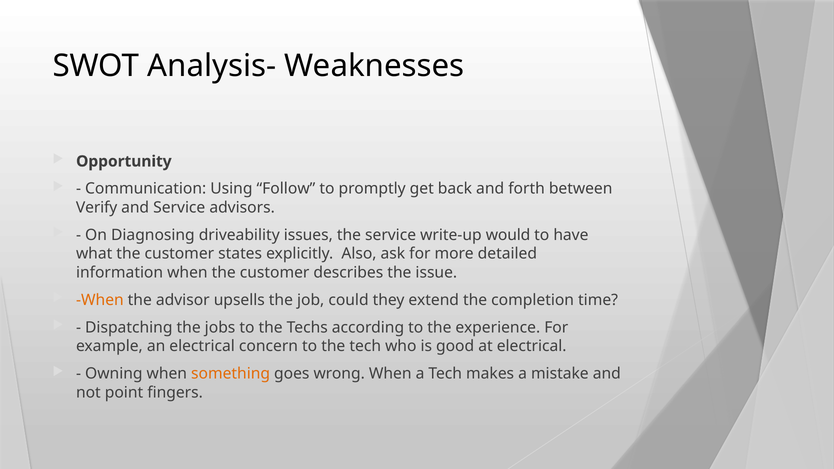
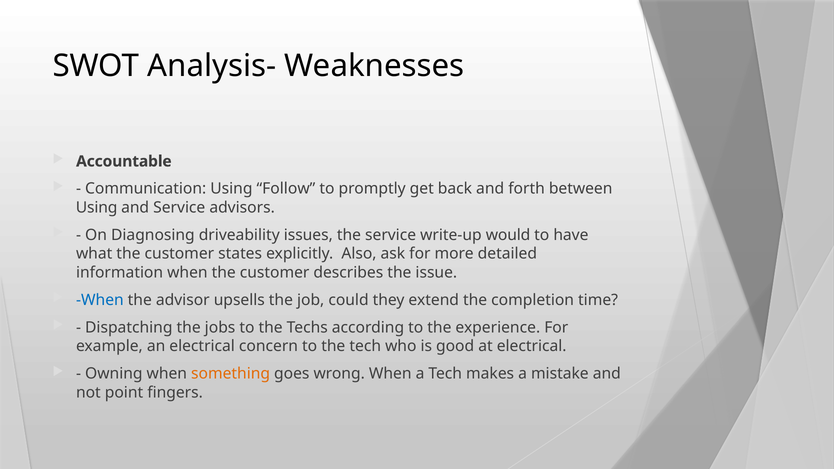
Opportunity: Opportunity -> Accountable
Verify at (97, 208): Verify -> Using
When at (100, 300) colour: orange -> blue
